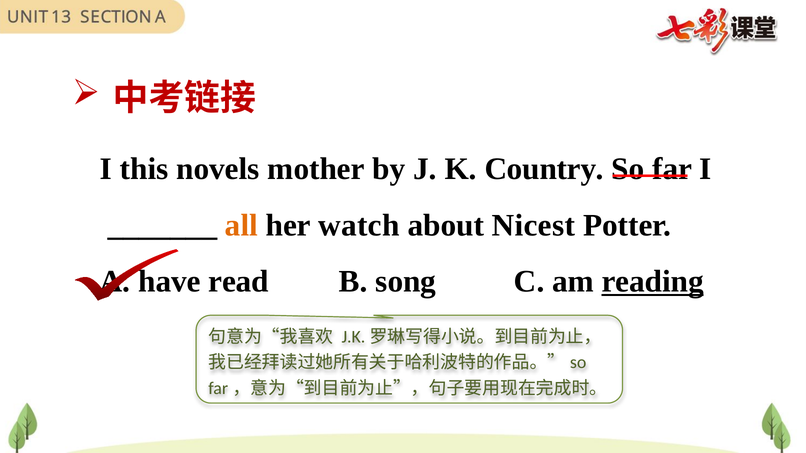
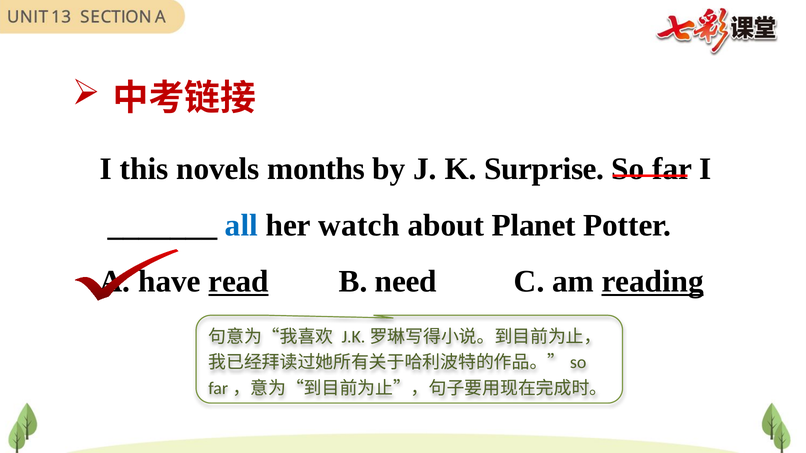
mother: mother -> months
Country: Country -> Surprise
all colour: orange -> blue
Nicest: Nicest -> Planet
read underline: none -> present
song: song -> need
